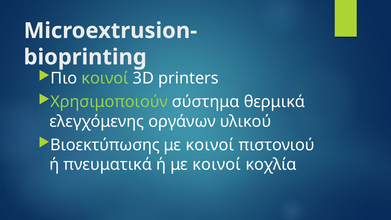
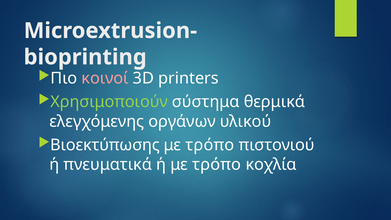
κοινοί at (105, 78) colour: light green -> pink
κοινοί at (210, 145): κοινοί -> τρόπο
ή με κοινοί: κοινοί -> τρόπο
